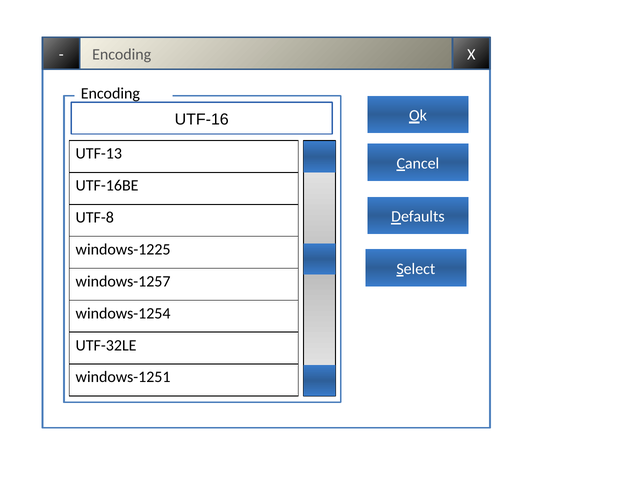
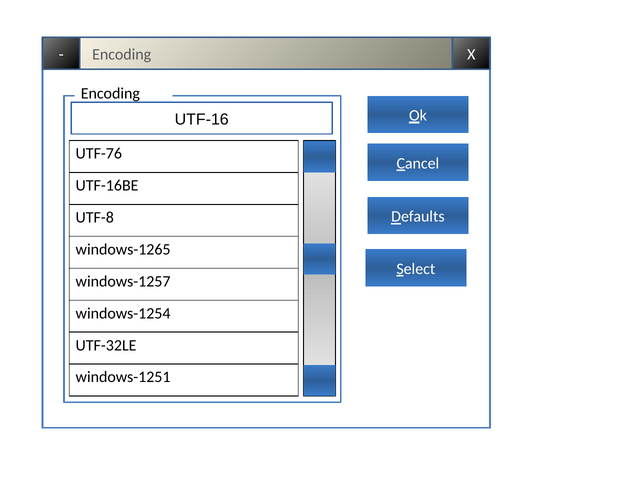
UTF-13: UTF-13 -> UTF-76
windows-1225: windows-1225 -> windows-1265
